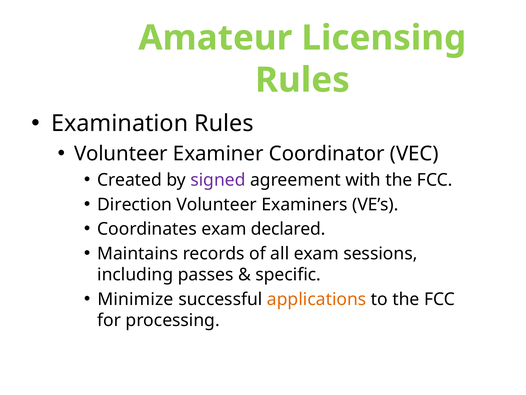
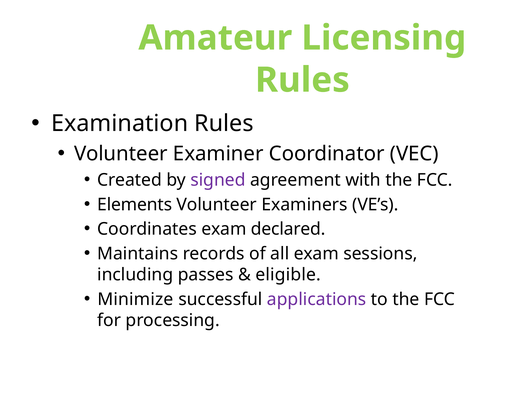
Direction: Direction -> Elements
specific: specific -> eligible
applications colour: orange -> purple
